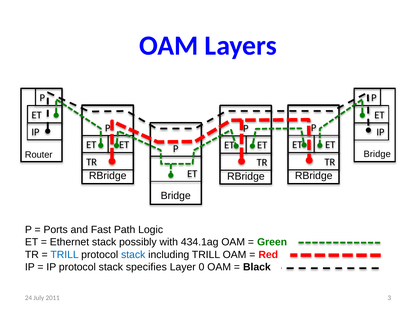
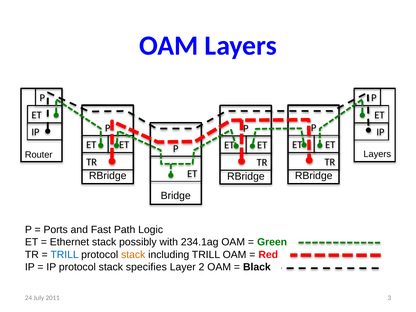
Bridge at (377, 154): Bridge -> Layers
434.1ag: 434.1ag -> 234.1ag
stack at (133, 255) colour: blue -> orange
0: 0 -> 2
